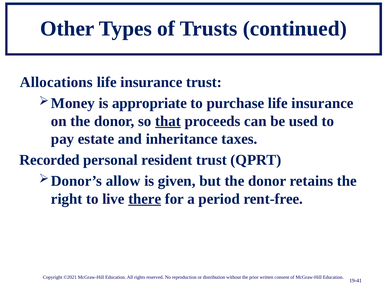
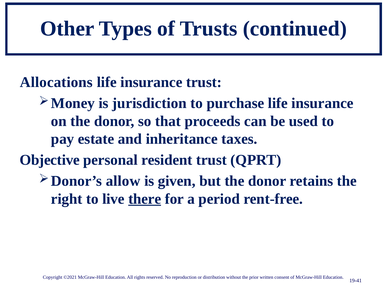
appropriate: appropriate -> jurisdiction
that underline: present -> none
Recorded: Recorded -> Objective
